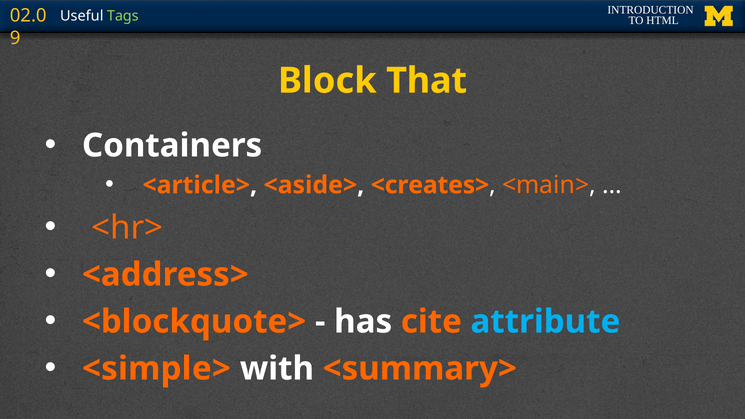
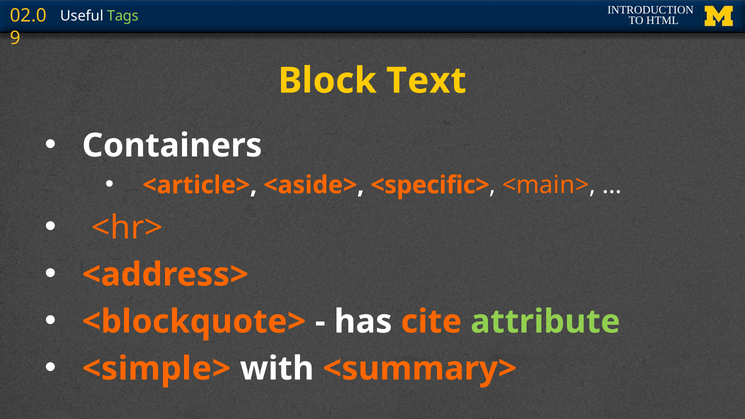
That: That -> Text
<creates>: <creates> -> <specific>
attribute colour: light blue -> light green
